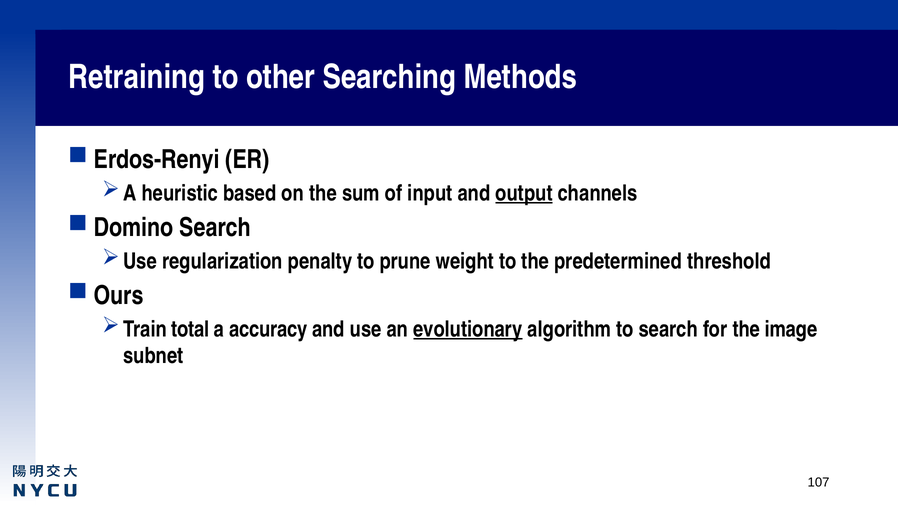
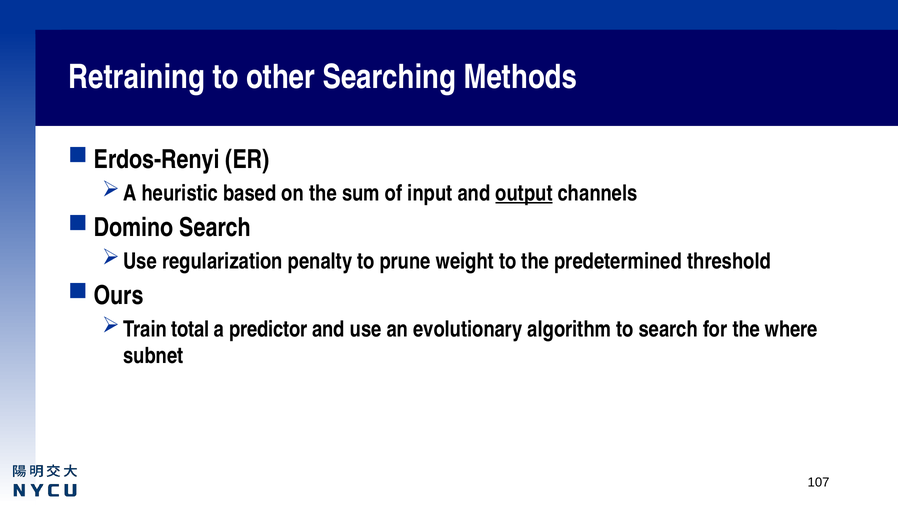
accuracy: accuracy -> predictor
evolutionary underline: present -> none
image: image -> where
